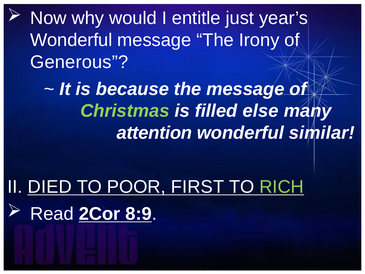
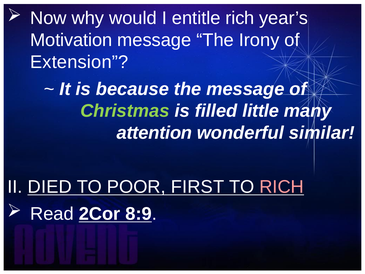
entitle just: just -> rich
Wonderful at (71, 40): Wonderful -> Motivation
Generous: Generous -> Extension
else: else -> little
RICH at (282, 187) colour: light green -> pink
